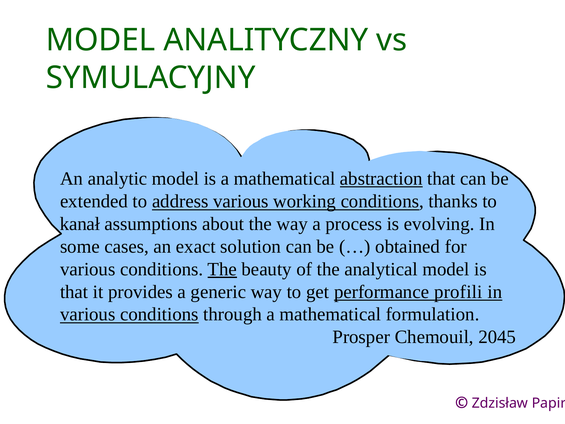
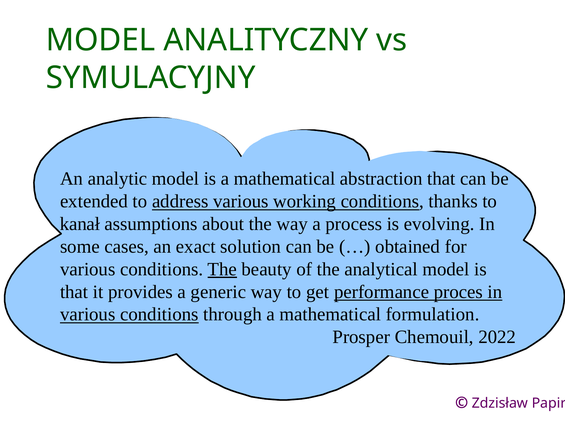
abstraction underline: present -> none
profili: profili -> proces
2045: 2045 -> 2022
